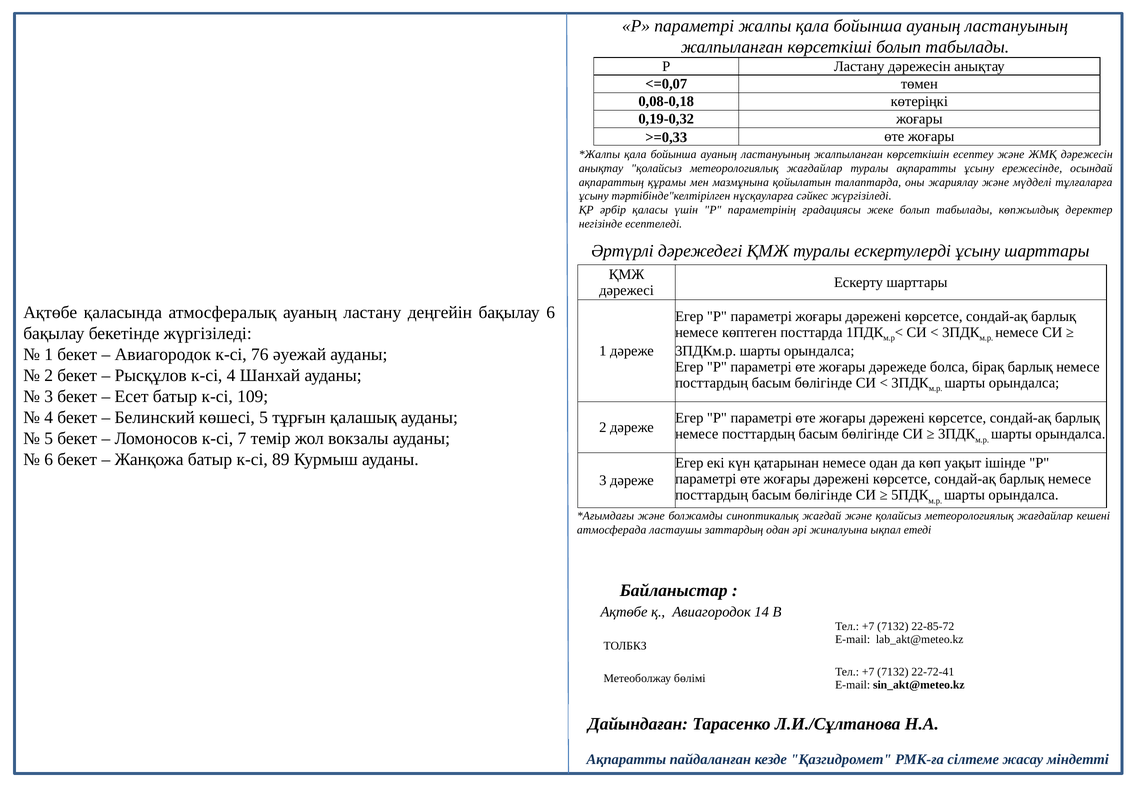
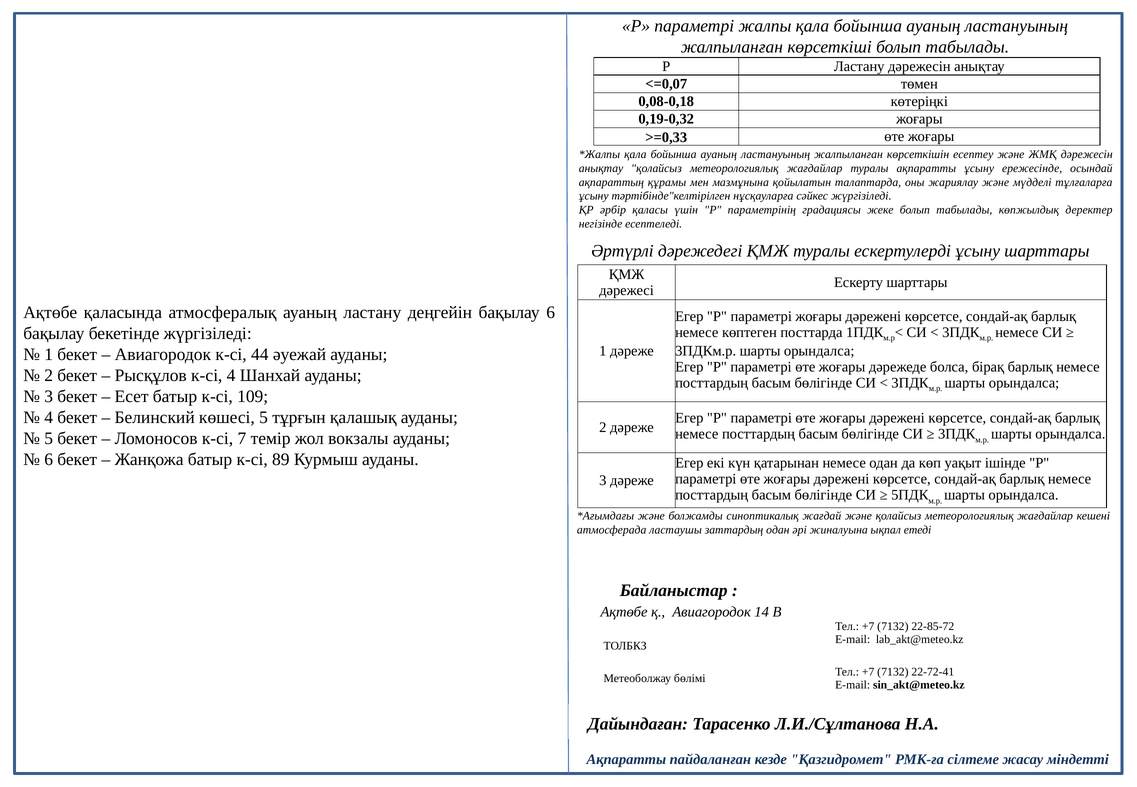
76: 76 -> 44
